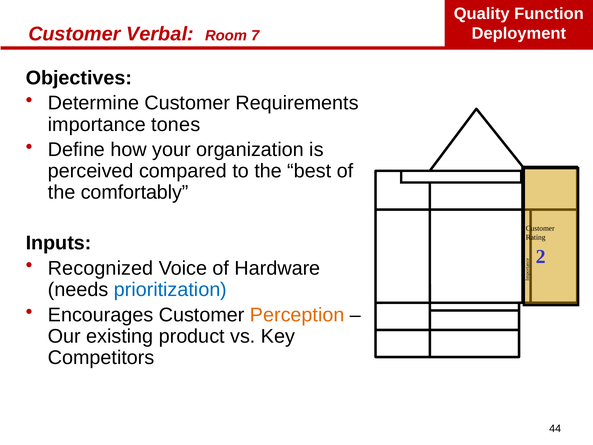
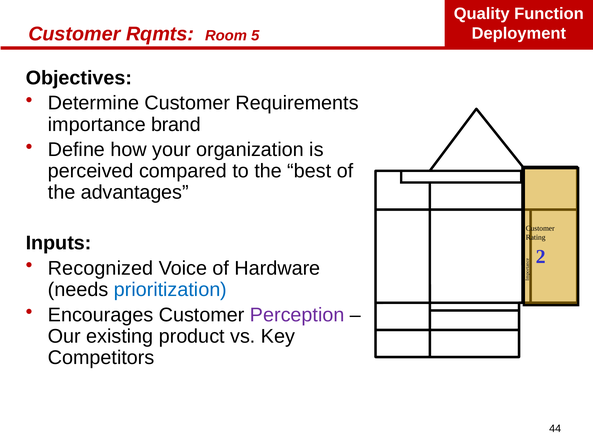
Verbal: Verbal -> Rqmts
7: 7 -> 5
tones: tones -> brand
comfortably: comfortably -> advantages
Perception colour: orange -> purple
